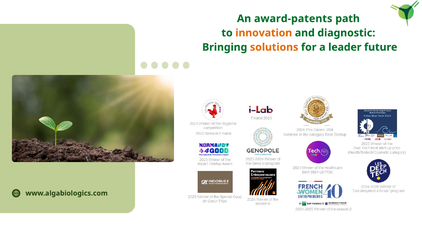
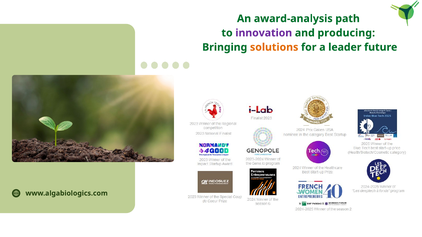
award-patents: award-patents -> award-analysis
innovation colour: orange -> purple
diagnostic: diagnostic -> producing
